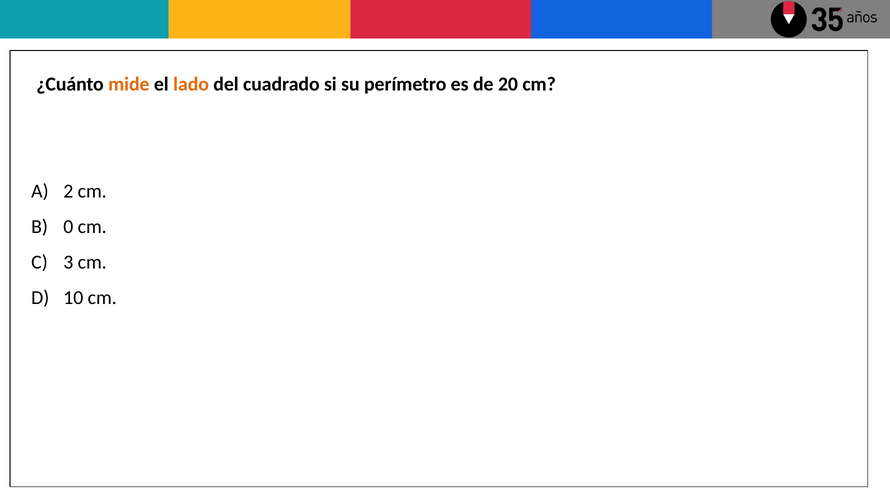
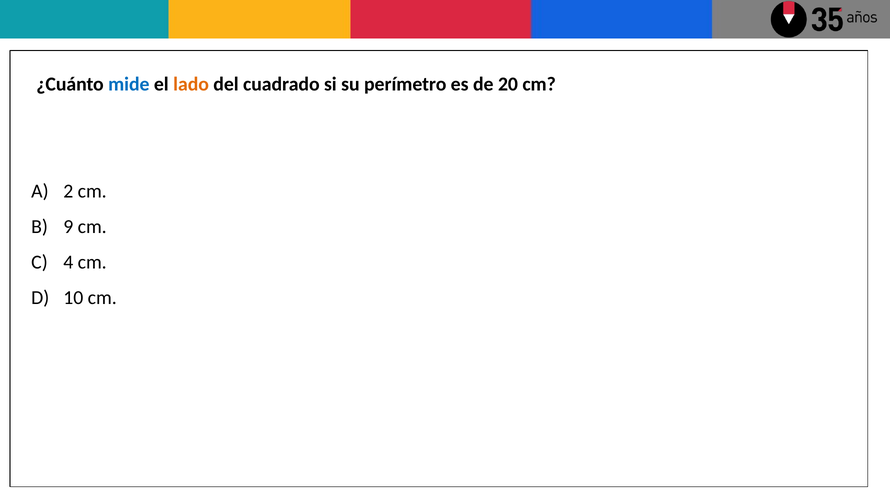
mide colour: orange -> blue
0: 0 -> 9
3: 3 -> 4
